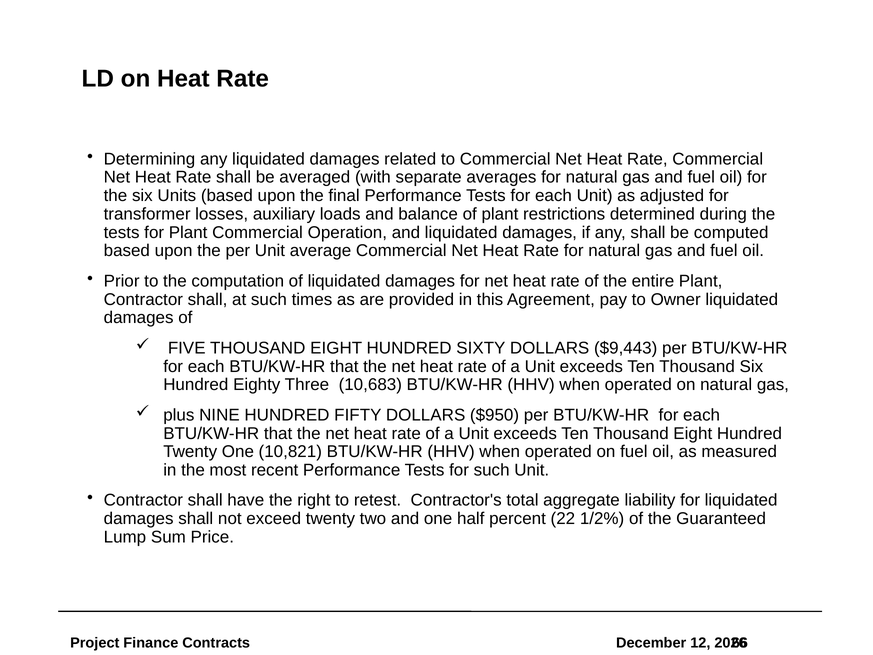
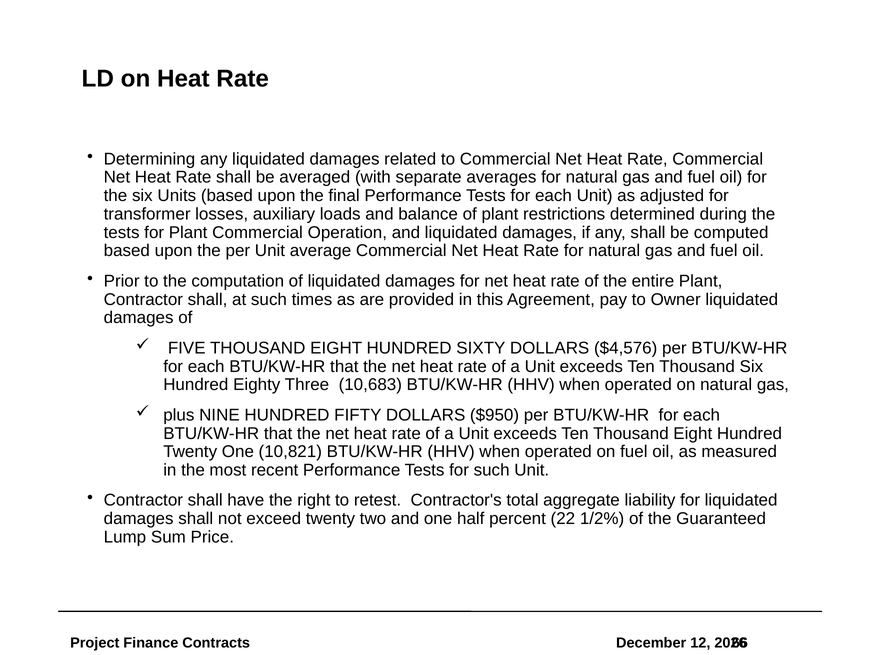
$9,443: $9,443 -> $4,576
